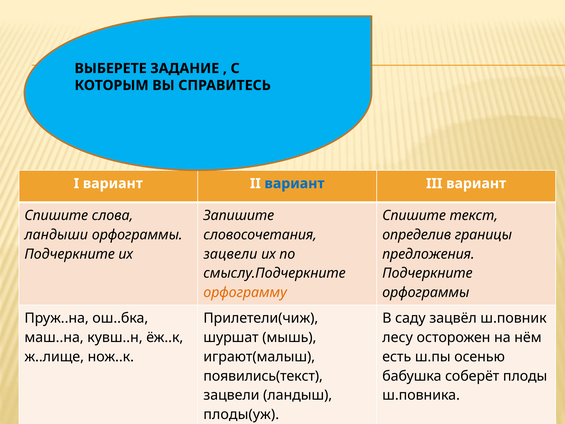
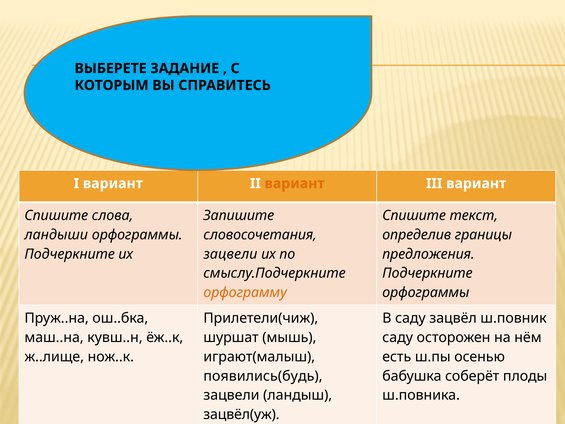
вариант at (294, 183) colour: blue -> orange
лесу at (398, 337): лесу -> саду
появились(текст: появились(текст -> появились(будь
плоды(уж: плоды(уж -> зацвёл(уж
